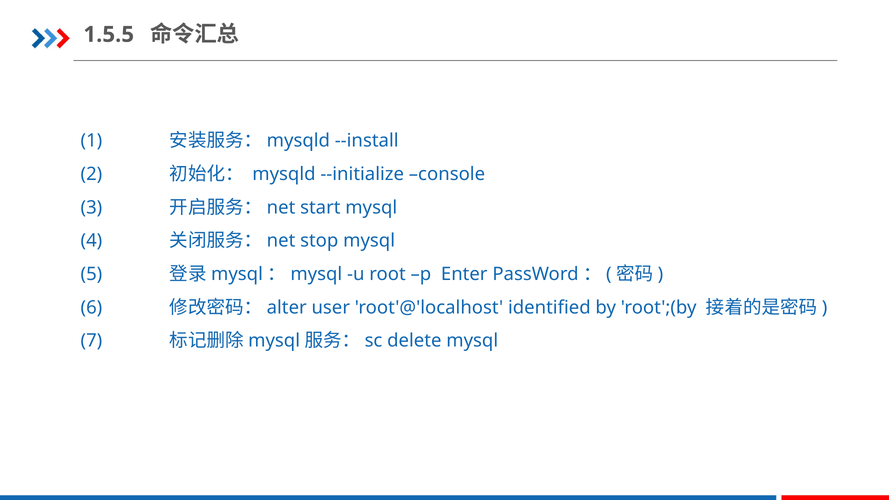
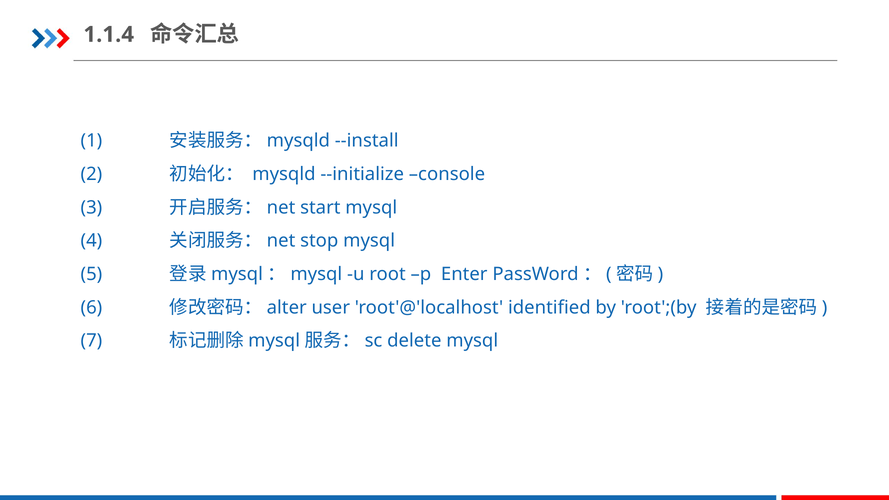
1.5.5: 1.5.5 -> 1.1.4
